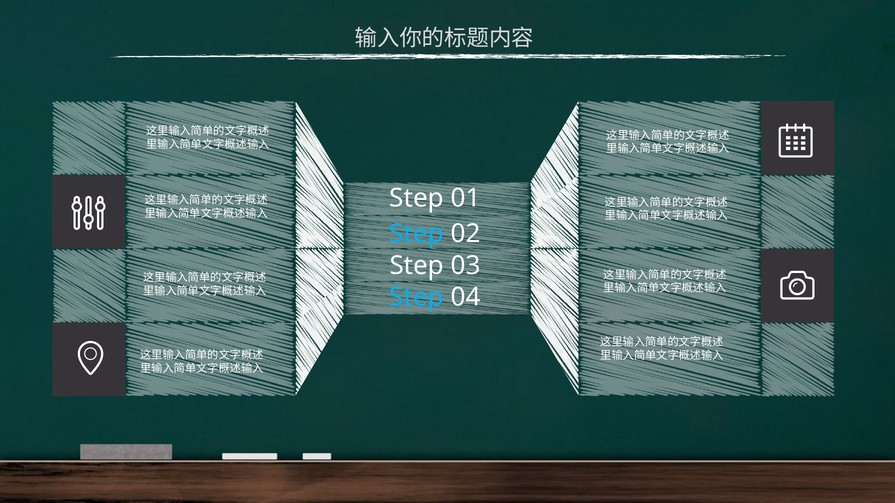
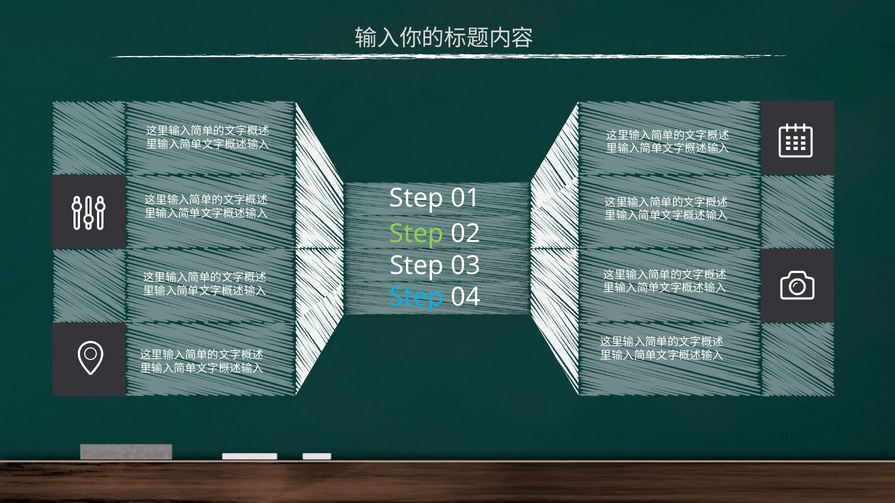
Step at (417, 234) colour: light blue -> light green
